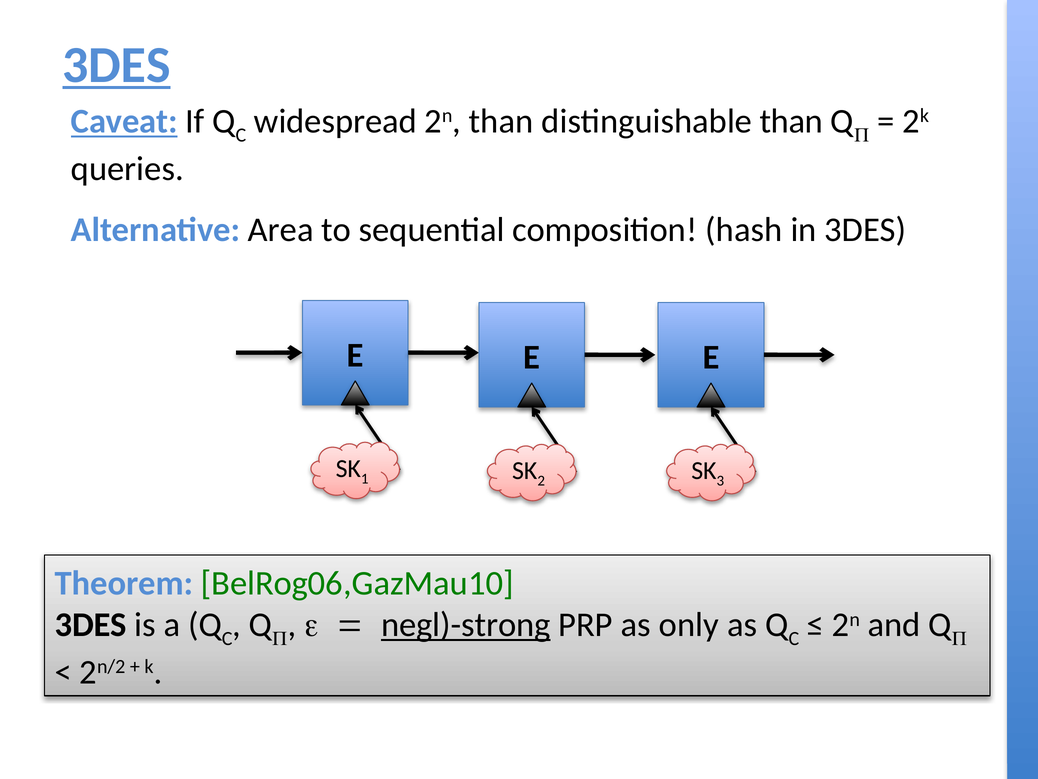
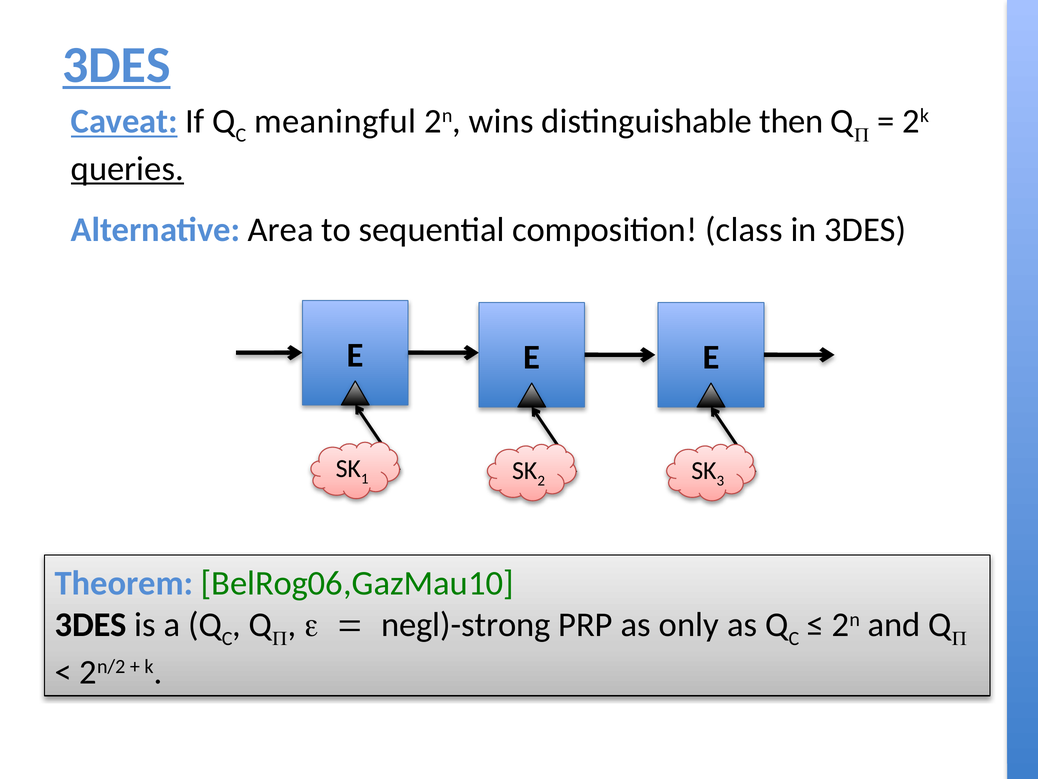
widespread: widespread -> meaningful
2n than: than -> wins
distinguishable than: than -> then
queries underline: none -> present
hash: hash -> class
negl)-strong underline: present -> none
